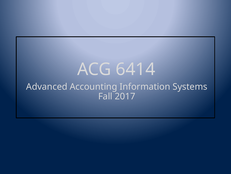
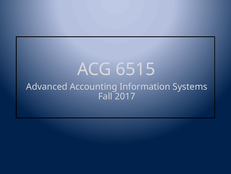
6414: 6414 -> 6515
